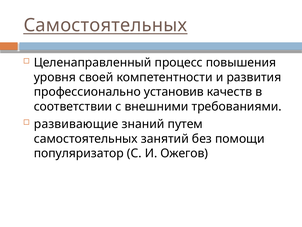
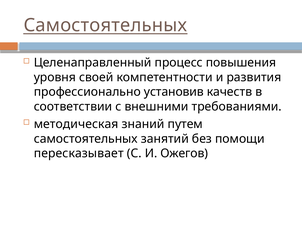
развивающие: развивающие -> методическая
популяризатор: популяризатор -> пересказывает
